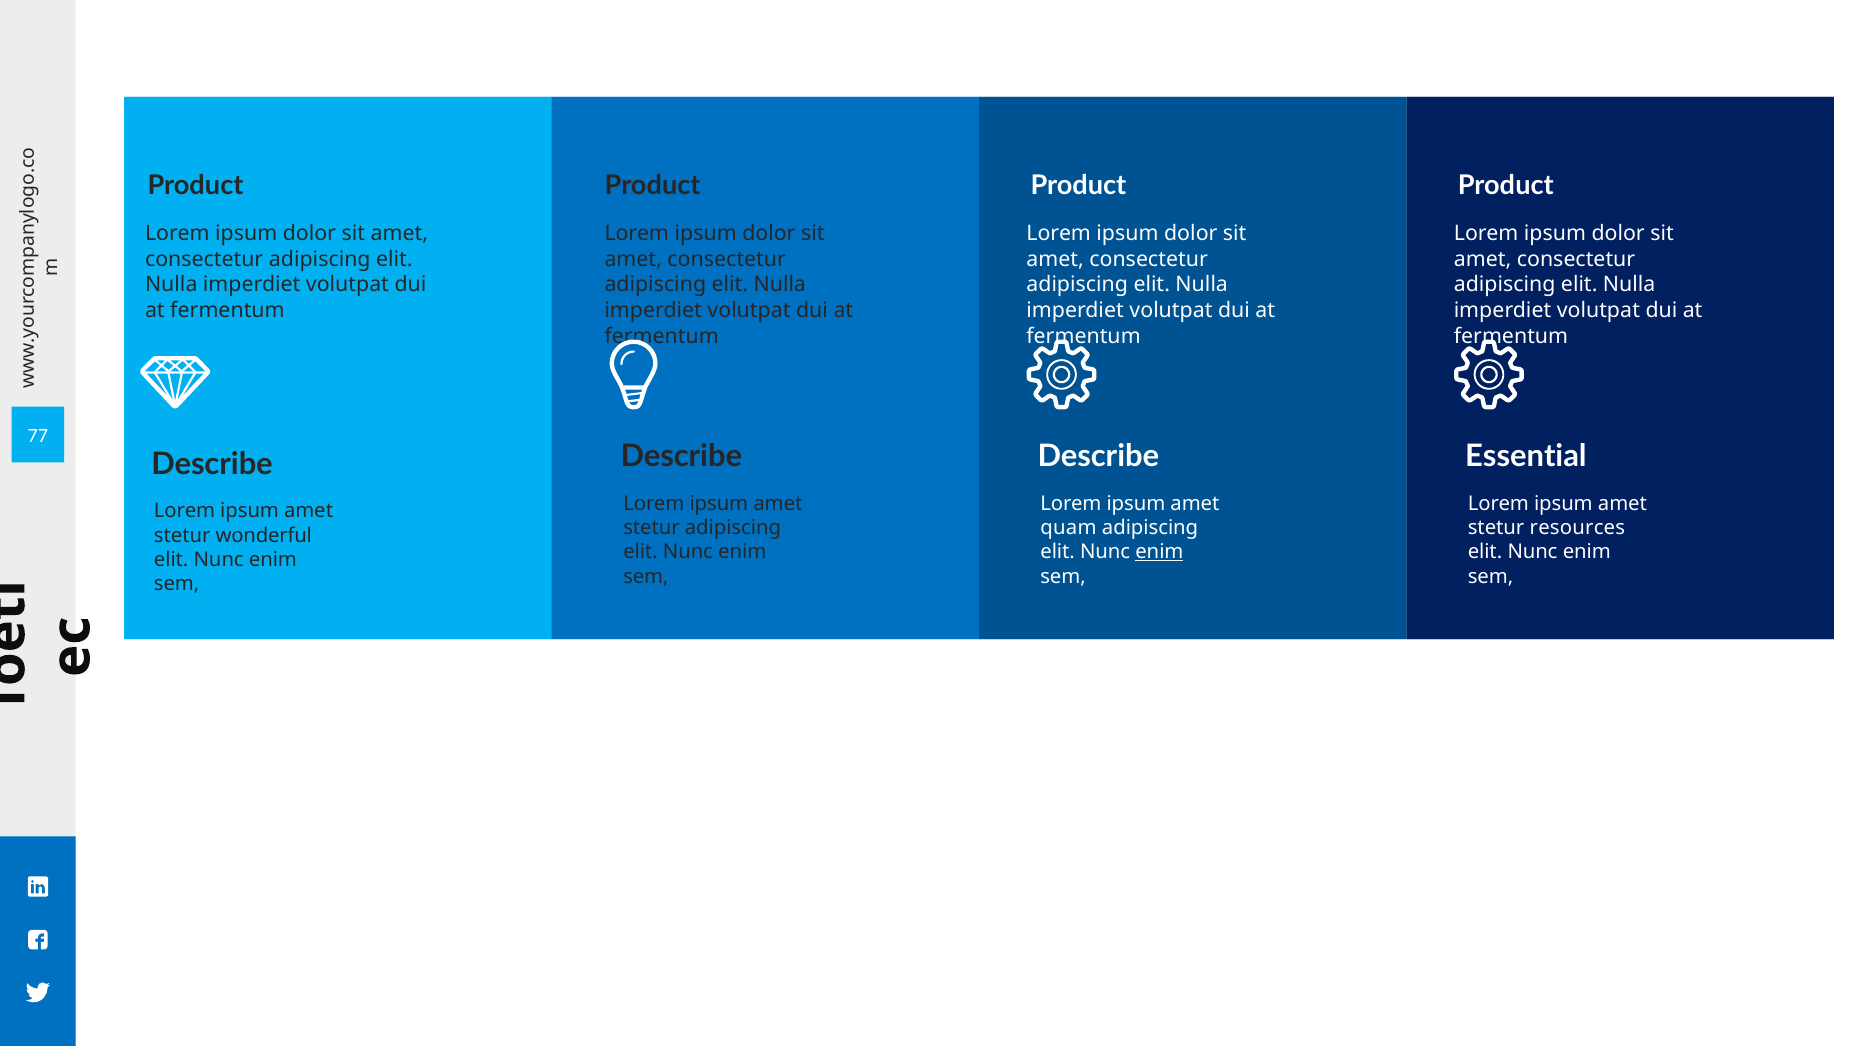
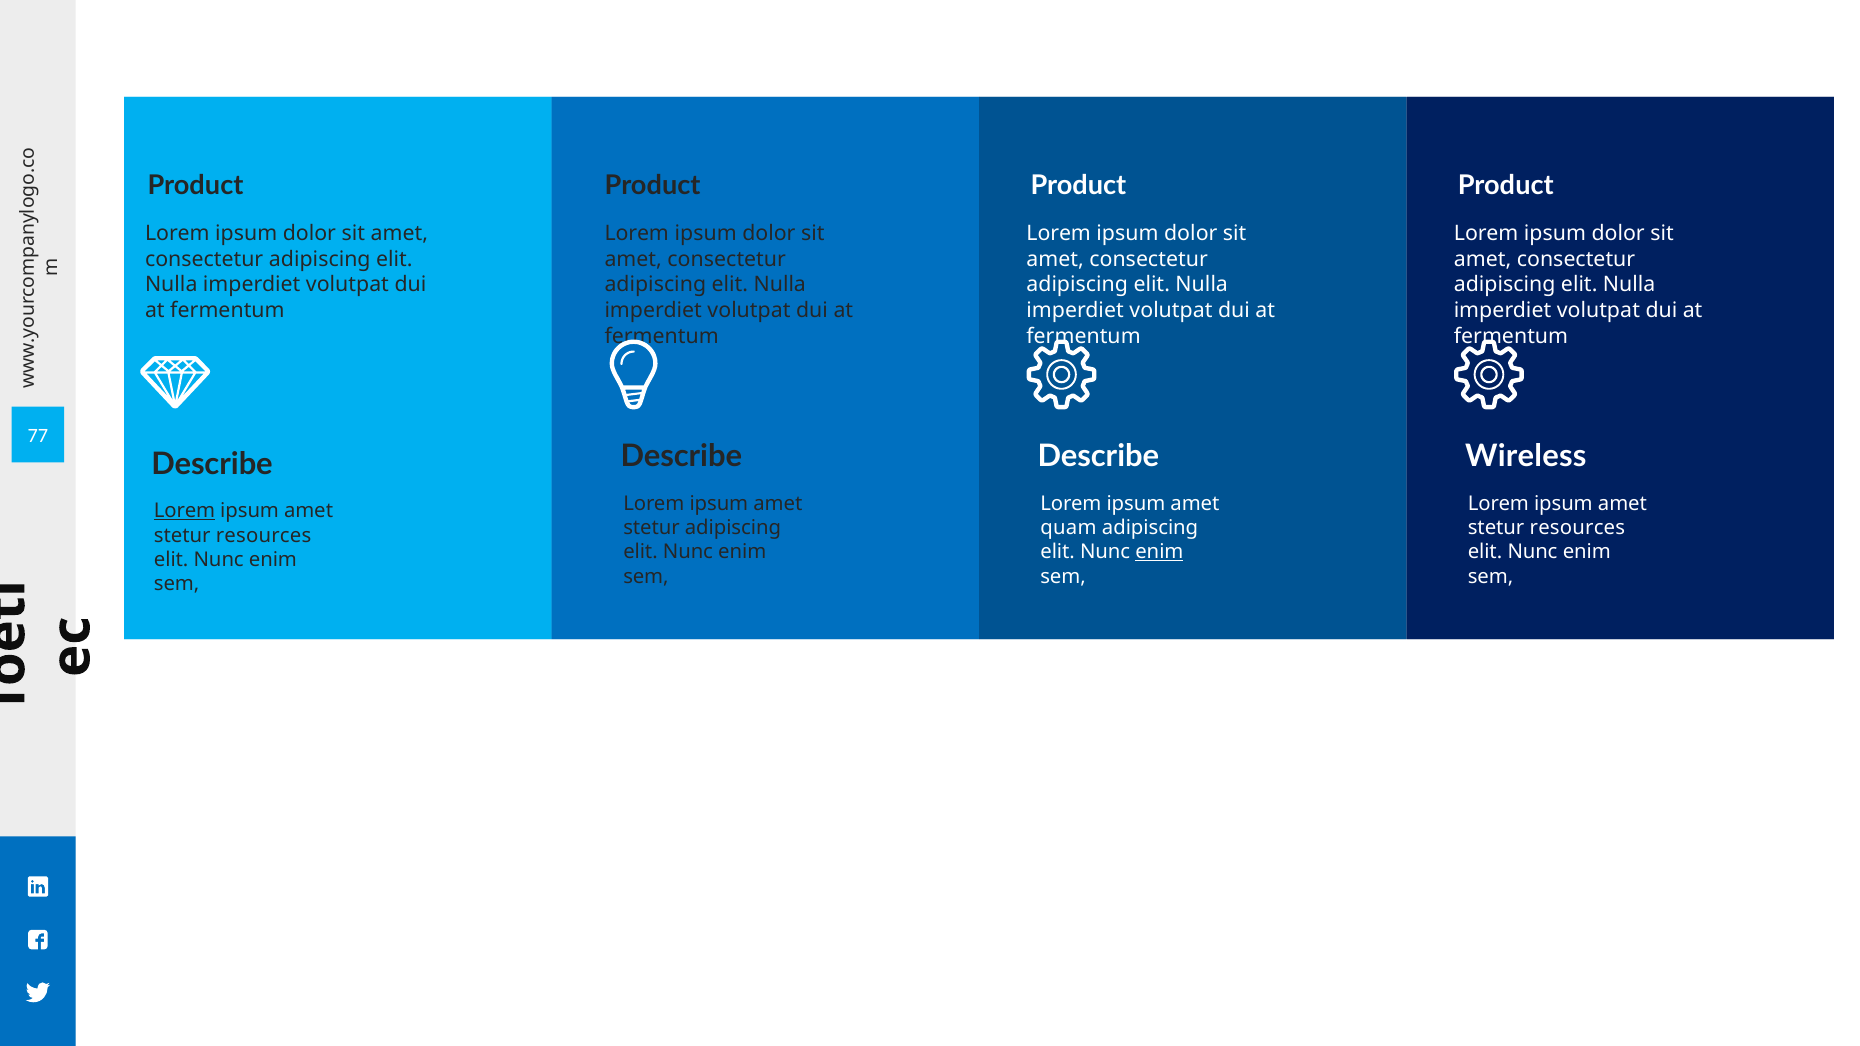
Essential: Essential -> Wireless
Lorem at (185, 511) underline: none -> present
wonderful at (264, 536): wonderful -> resources
